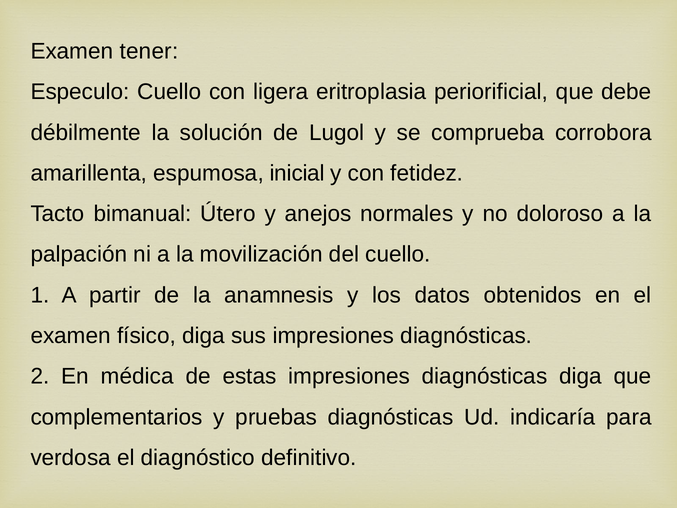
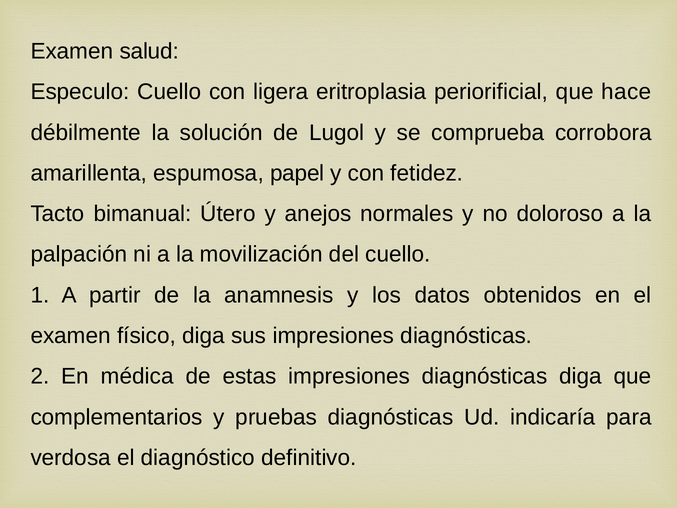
tener: tener -> salud
debe: debe -> hace
inicial: inicial -> papel
